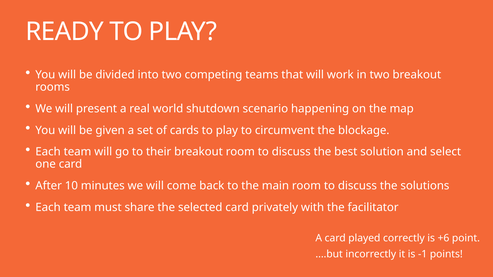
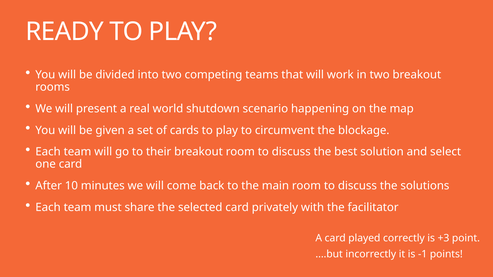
+6: +6 -> +3
